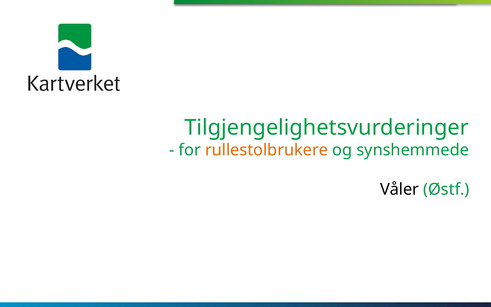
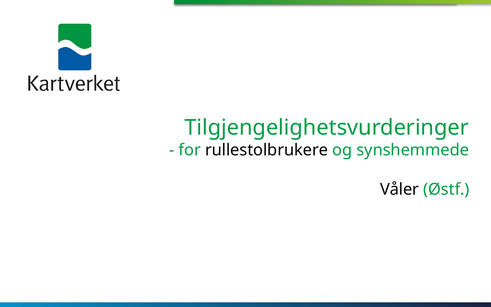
rullestolbrukere colour: orange -> black
